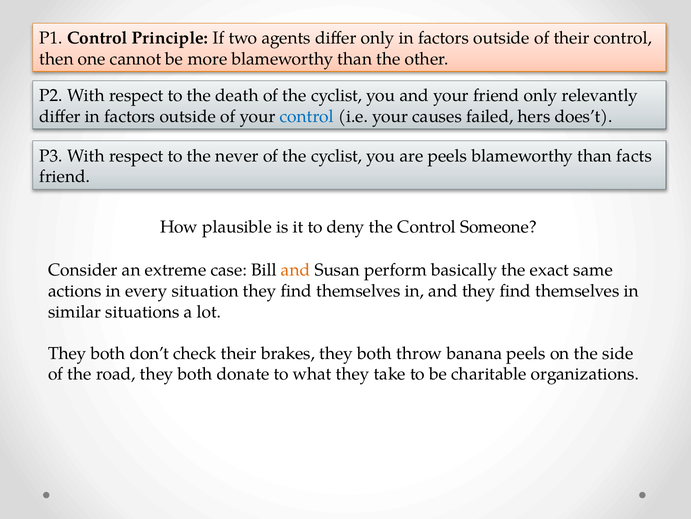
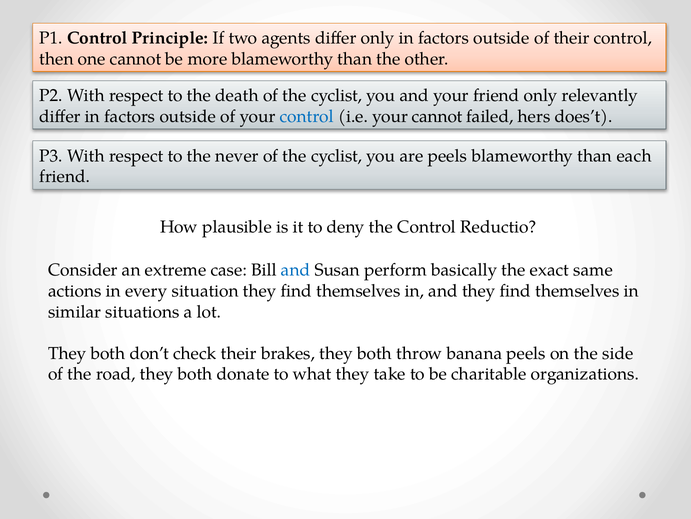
your causes: causes -> cannot
facts: facts -> each
Someone: Someone -> Reductio
and at (296, 270) colour: orange -> blue
